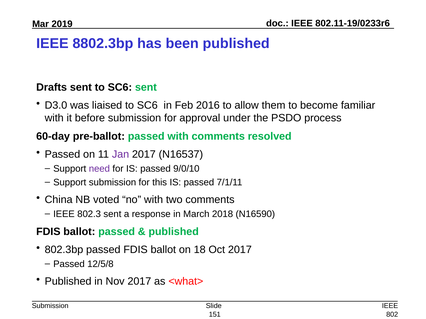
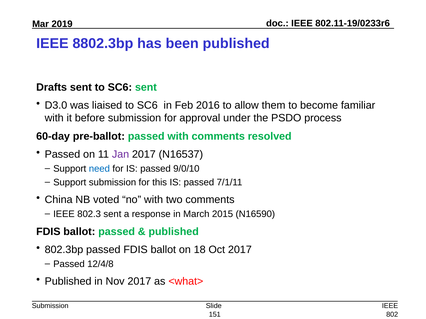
need colour: purple -> blue
2018: 2018 -> 2015
12/5/8: 12/5/8 -> 12/4/8
